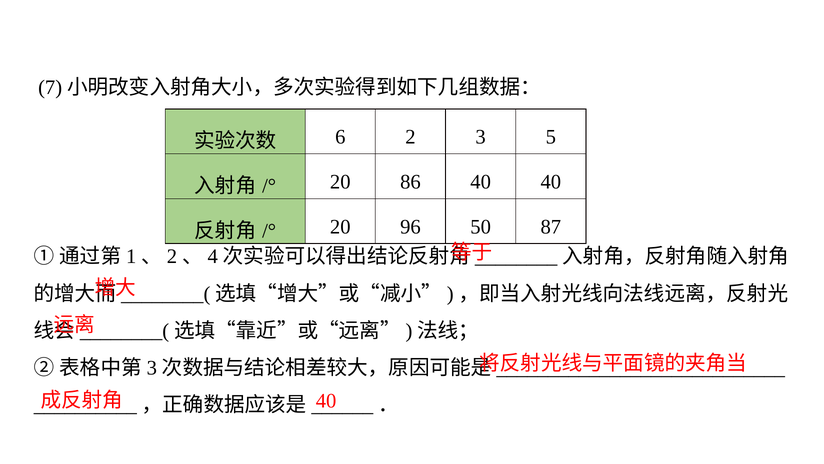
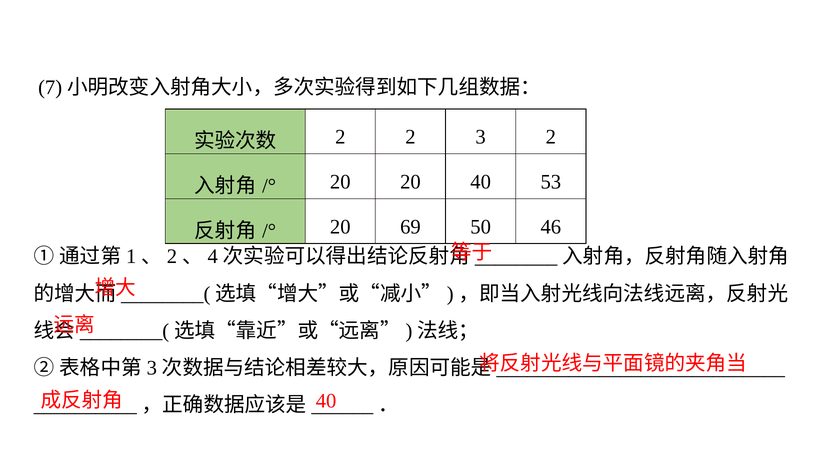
6 at (340, 137): 6 -> 2
3 5: 5 -> 2
20 86: 86 -> 20
40 40: 40 -> 53
96: 96 -> 69
87: 87 -> 46
